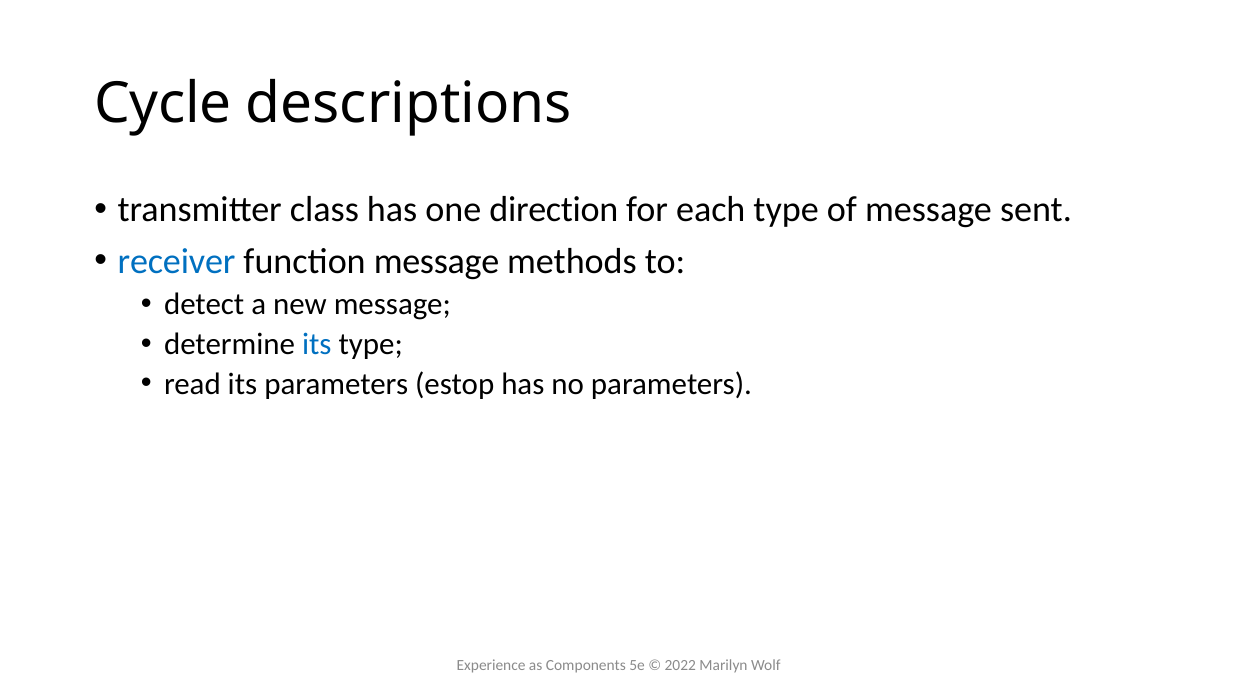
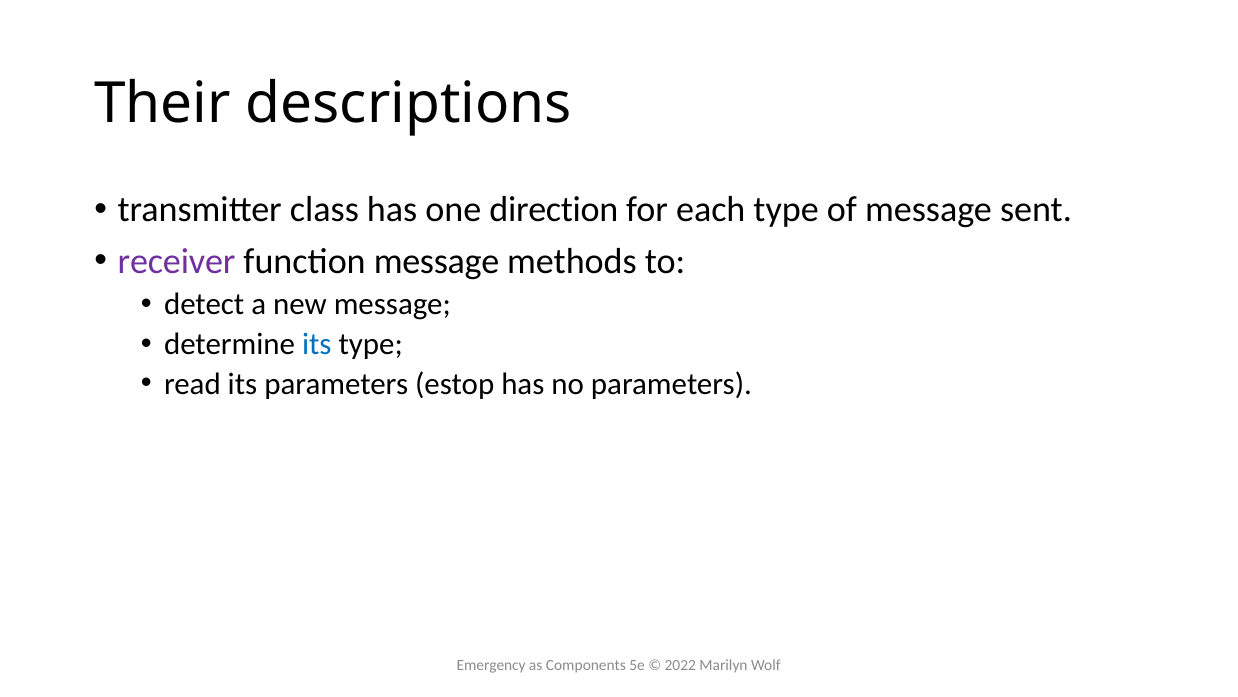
Cycle: Cycle -> Their
receiver colour: blue -> purple
Experience: Experience -> Emergency
